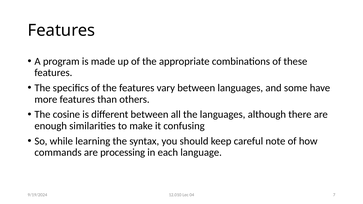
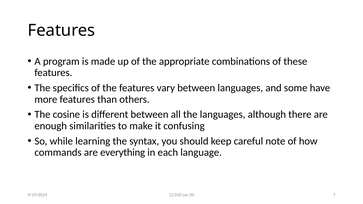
processing: processing -> everything
